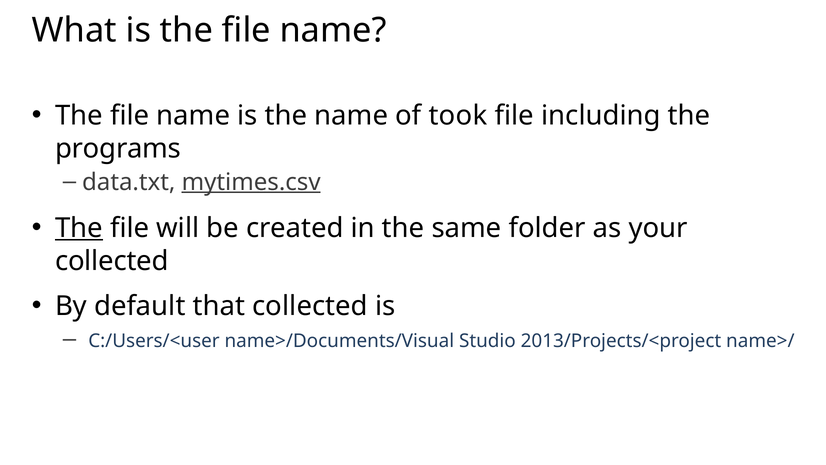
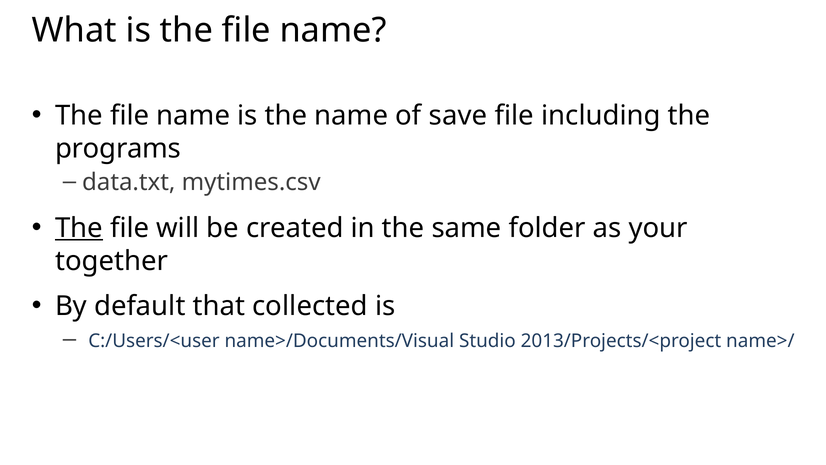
took: took -> save
mytimes.csv underline: present -> none
collected at (112, 261): collected -> together
